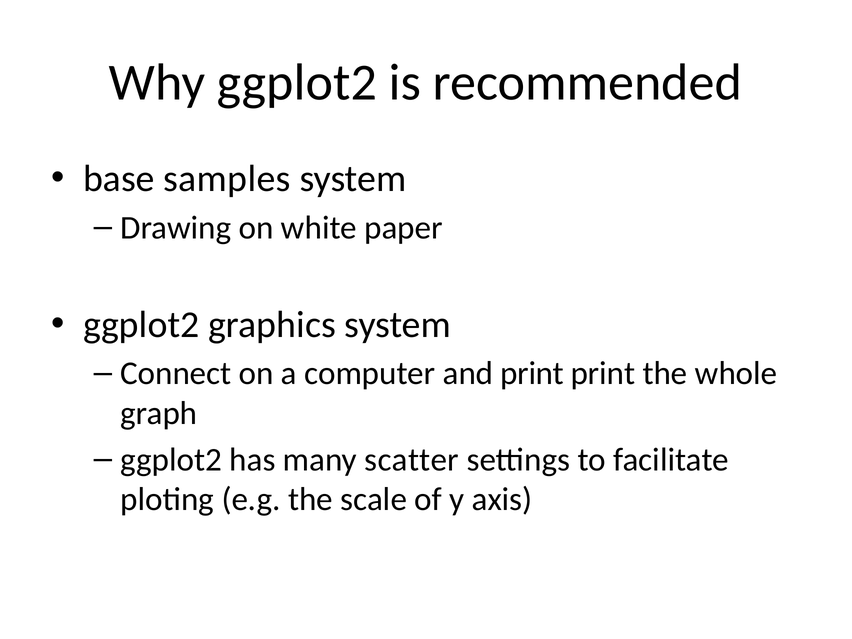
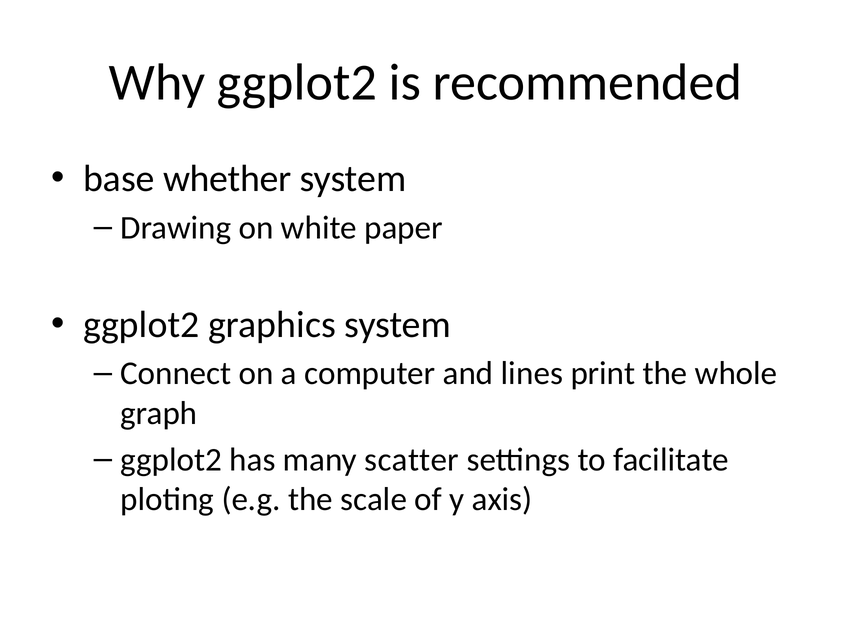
samples: samples -> whether
and print: print -> lines
